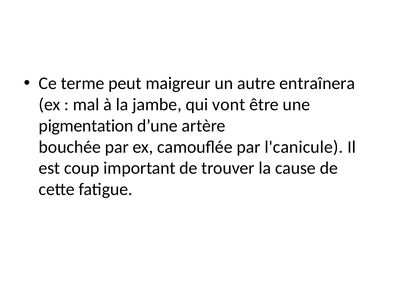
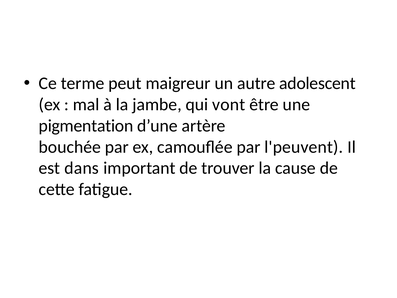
entraînera: entraînera -> adolescent
l'canicule: l'canicule -> l'peuvent
coup: coup -> dans
